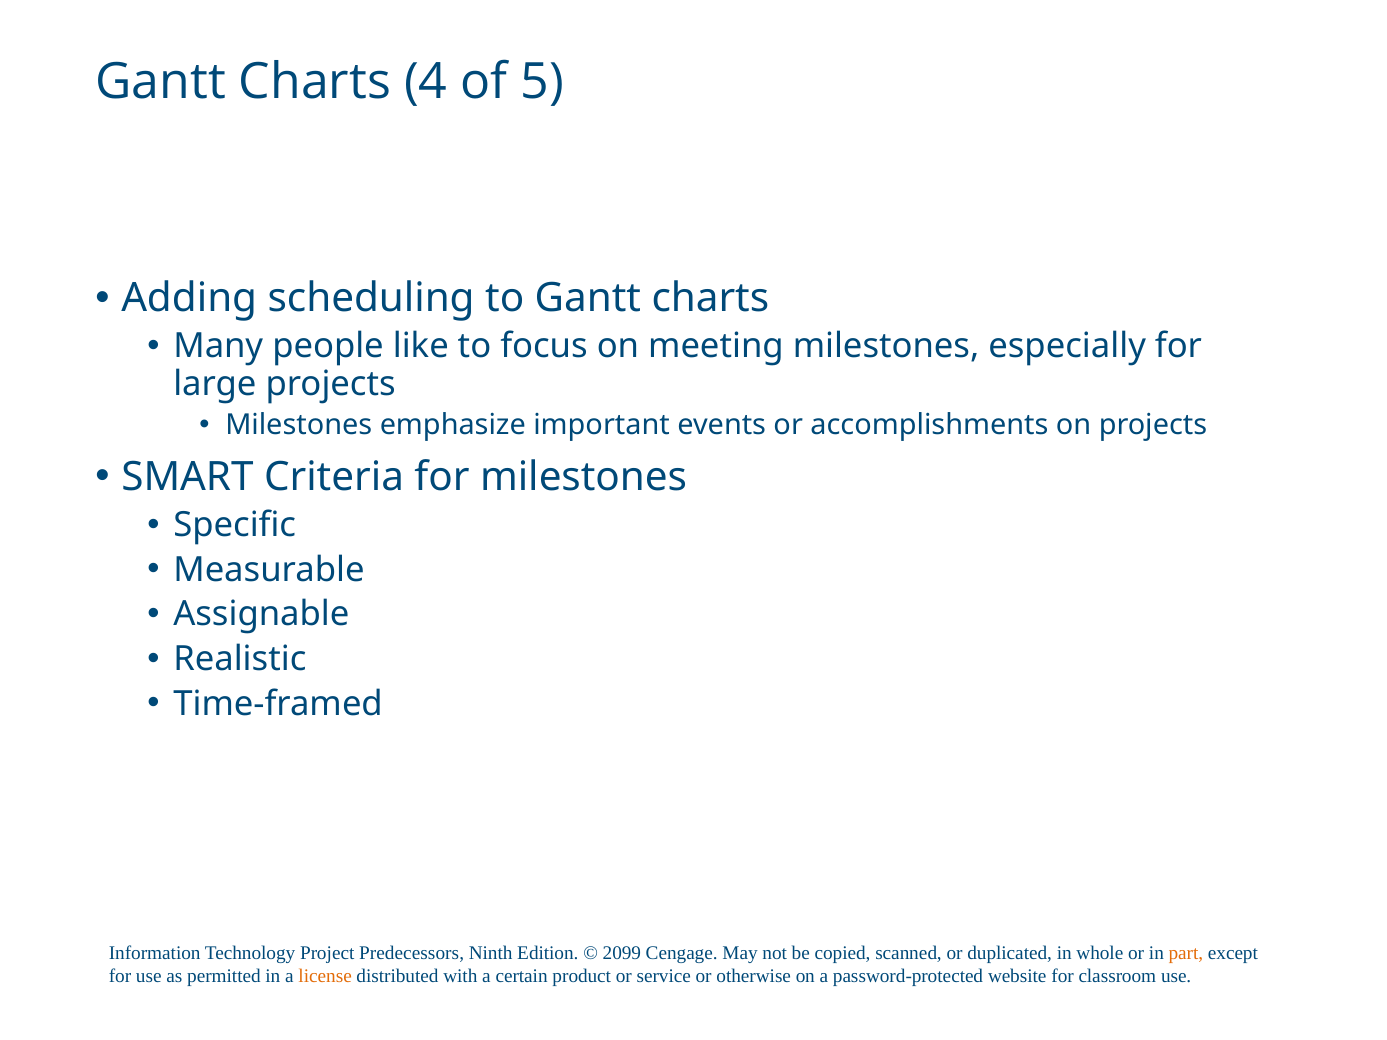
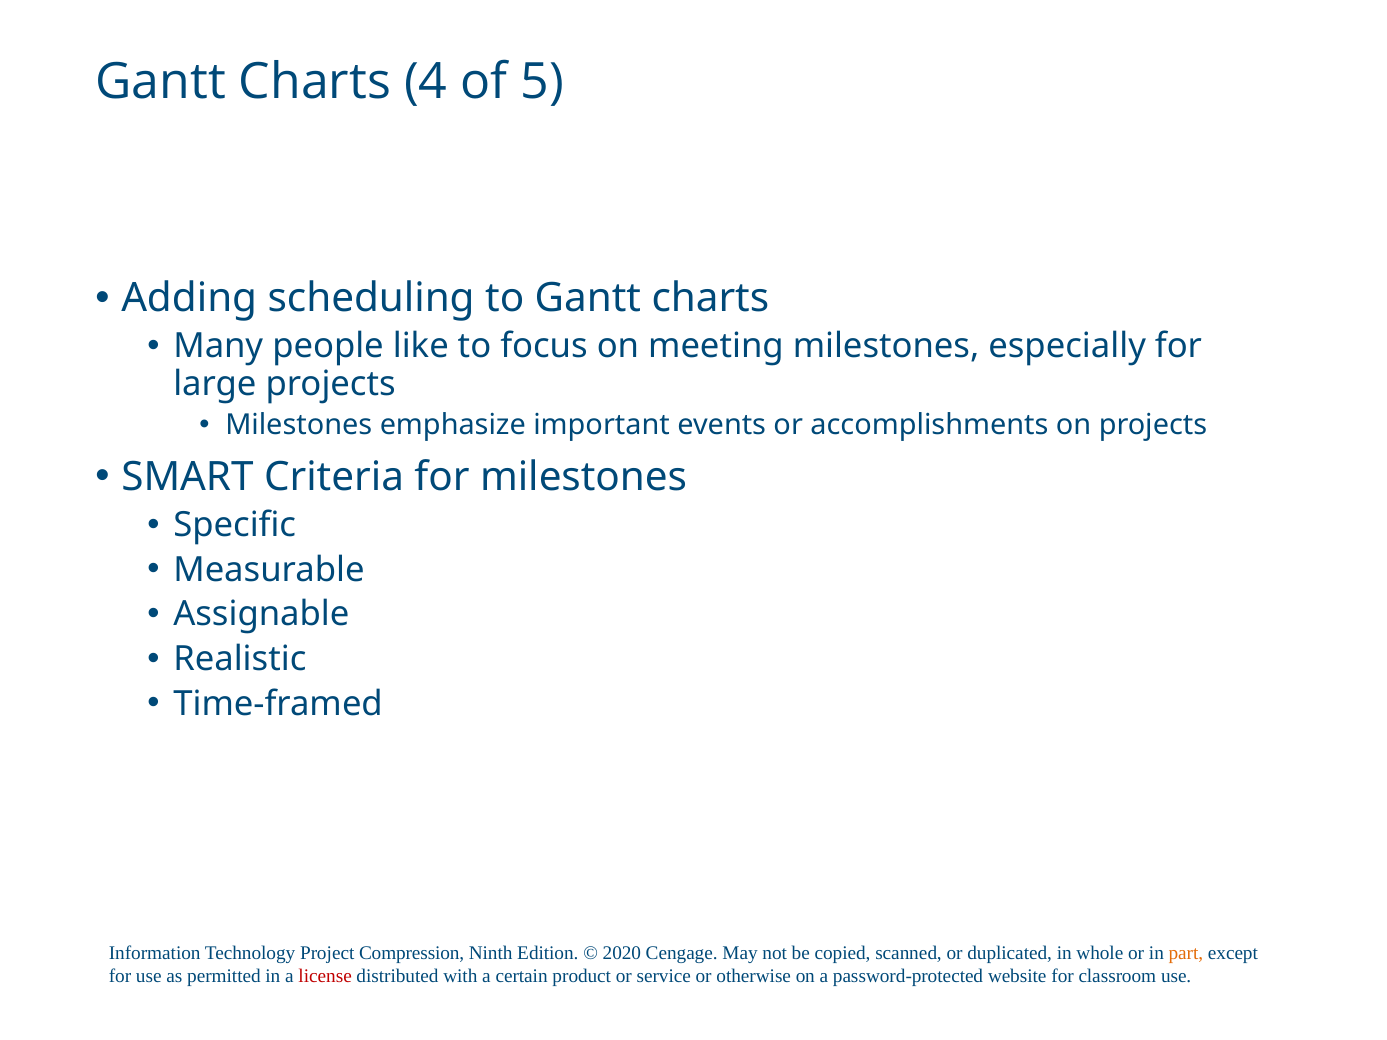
Predecessors: Predecessors -> Compression
2099: 2099 -> 2020
license colour: orange -> red
